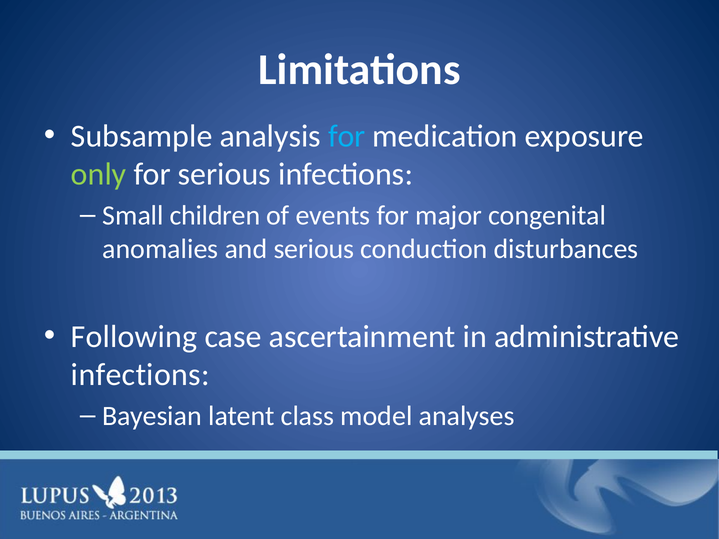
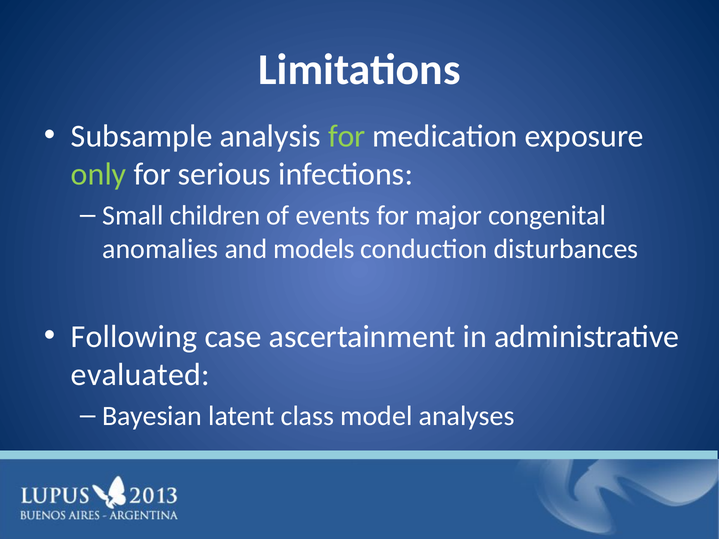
for at (347, 136) colour: light blue -> light green
and serious: serious -> models
infections at (140, 375): infections -> evaluated
